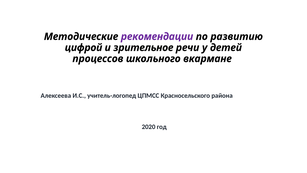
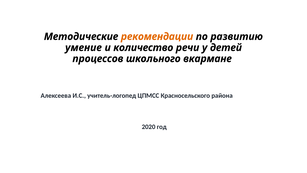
рекомендации colour: purple -> orange
цифрой: цифрой -> умение
зрительное: зрительное -> количество
